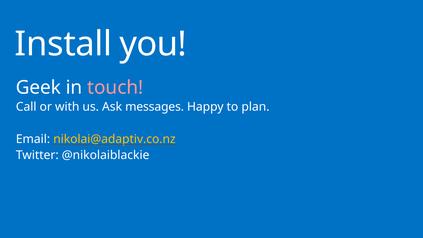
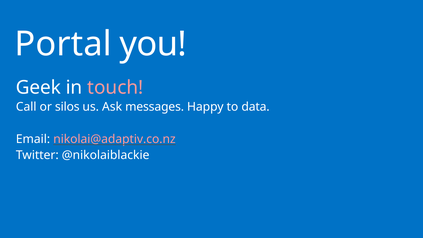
Install: Install -> Portal
with: with -> silos
plan: plan -> data
nikolai@adaptiv.co.nz colour: yellow -> pink
